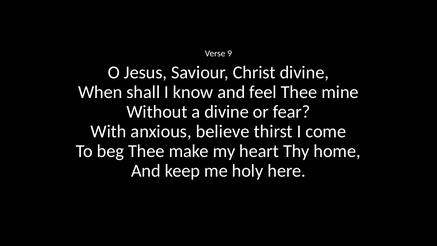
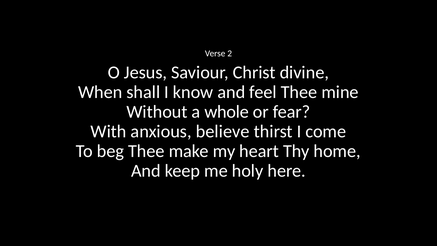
9: 9 -> 2
a divine: divine -> whole
